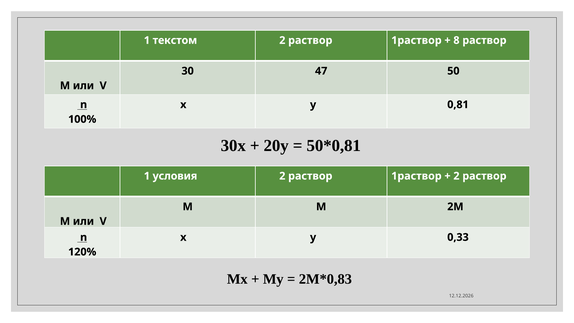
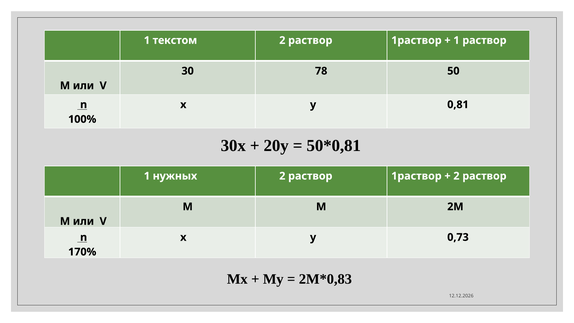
8 at (456, 40): 8 -> 1
47: 47 -> 78
условия: условия -> нужных
0,33: 0,33 -> 0,73
120%: 120% -> 170%
